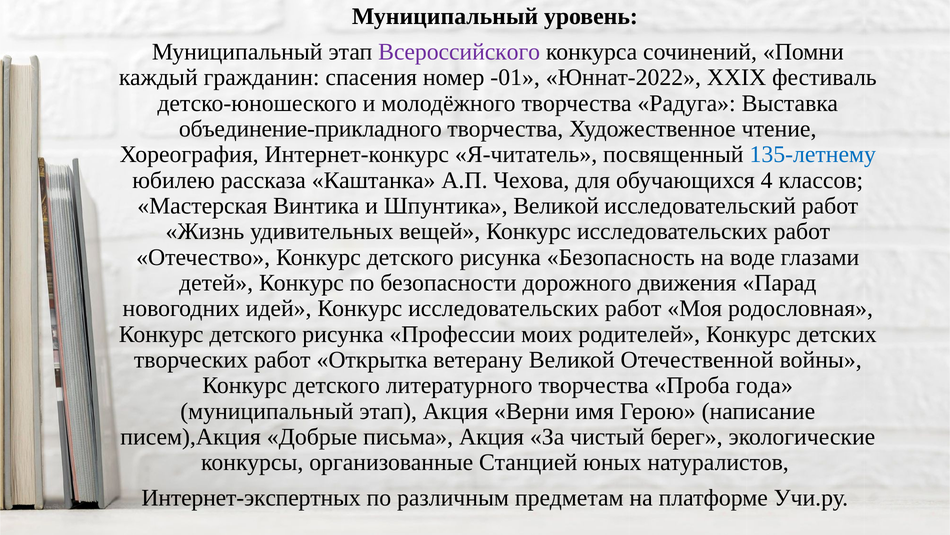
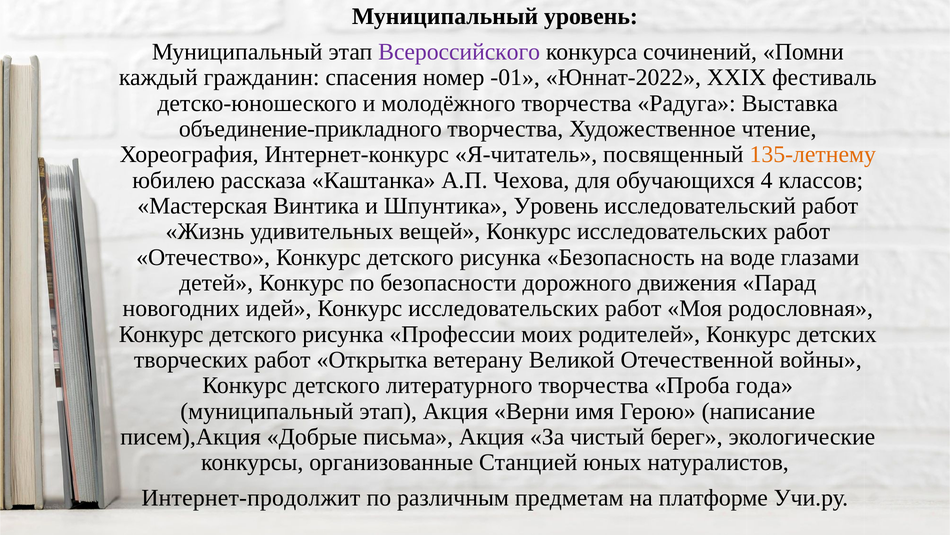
135-летнему colour: blue -> orange
Шпунтика Великой: Великой -> Уровень
Интернет-экспертных: Интернет-экспертных -> Интернет-продолжит
